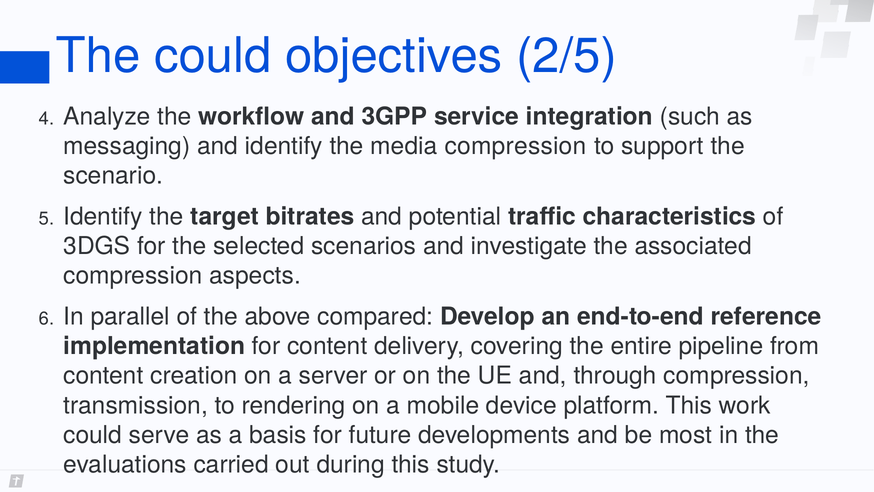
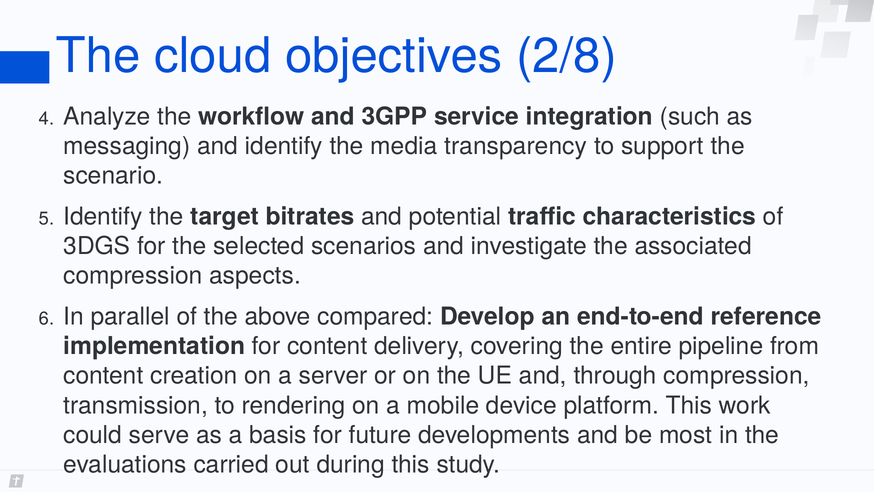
The could: could -> cloud
2/5: 2/5 -> 2/8
media compression: compression -> transparency
